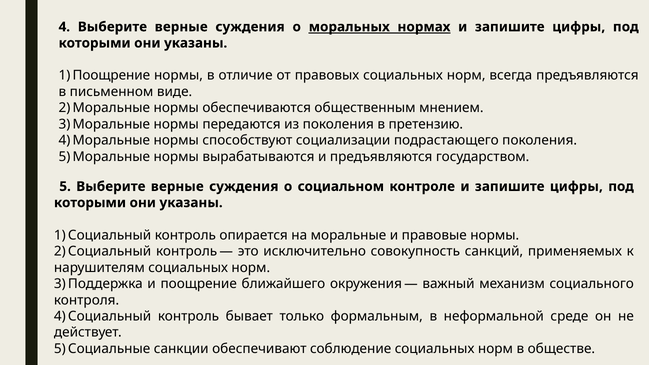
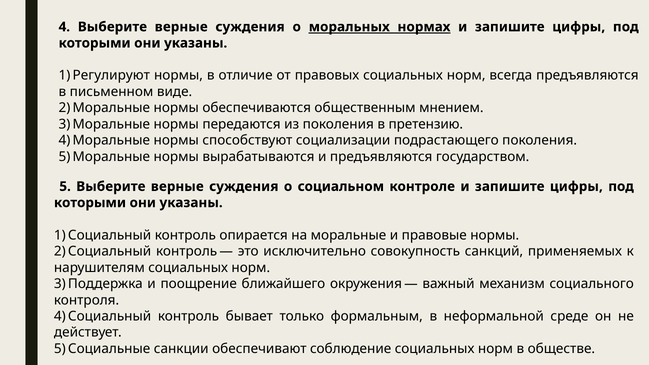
1 Поощрение: Поощрение -> Регулируют
